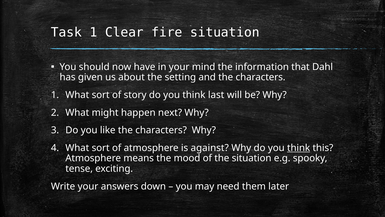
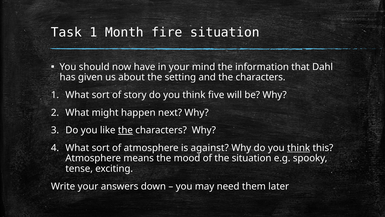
Clear: Clear -> Month
last: last -> five
the at (125, 130) underline: none -> present
